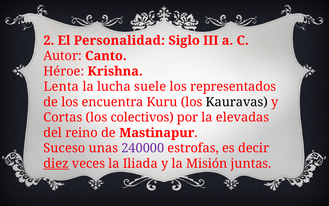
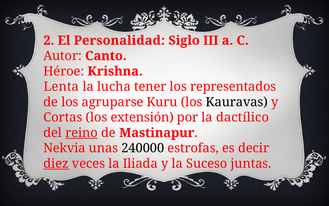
suele: suele -> tener
encuentra: encuentra -> agruparse
colectivos: colectivos -> extensión
elevadas: elevadas -> dactílico
reino underline: none -> present
Suceso: Suceso -> Nekvia
240000 colour: purple -> black
Misión: Misión -> Suceso
